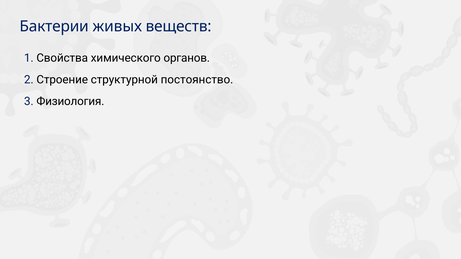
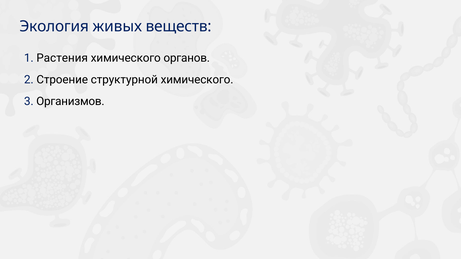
Бактерии: Бактерии -> Экология
Свойства: Свойства -> Растения
структурной постоянство: постоянство -> химического
Физиология: Физиология -> Организмов
